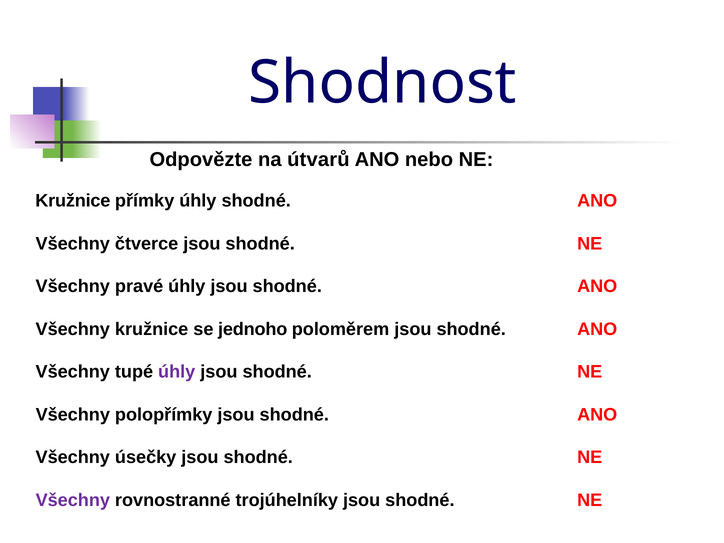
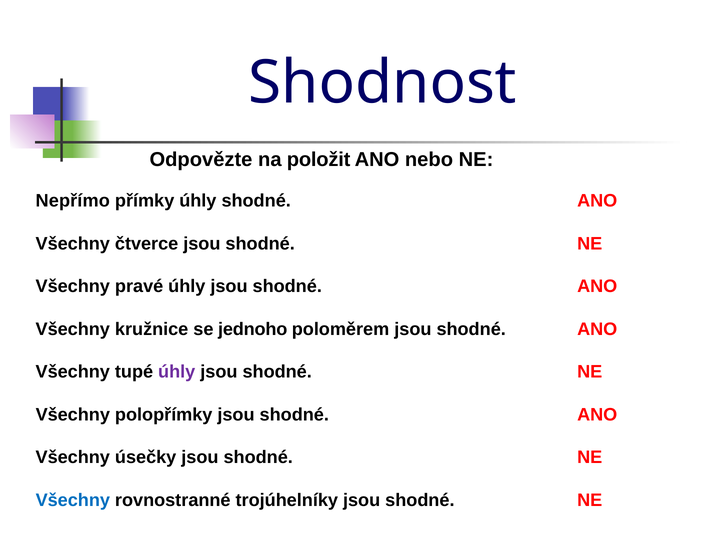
útvarů: útvarů -> položit
Kružnice at (73, 201): Kružnice -> Nepřímo
Všechny at (73, 500) colour: purple -> blue
